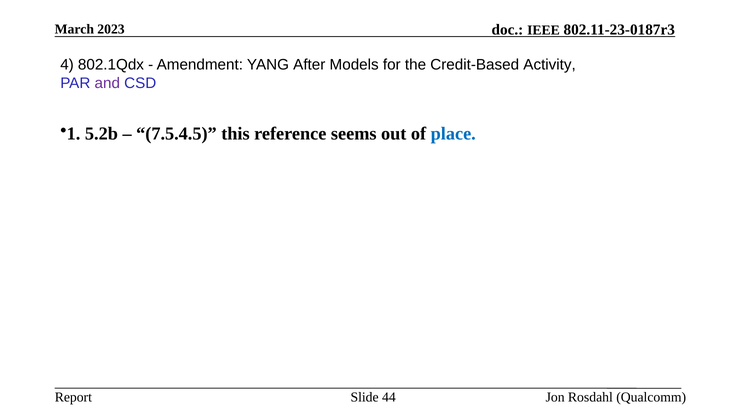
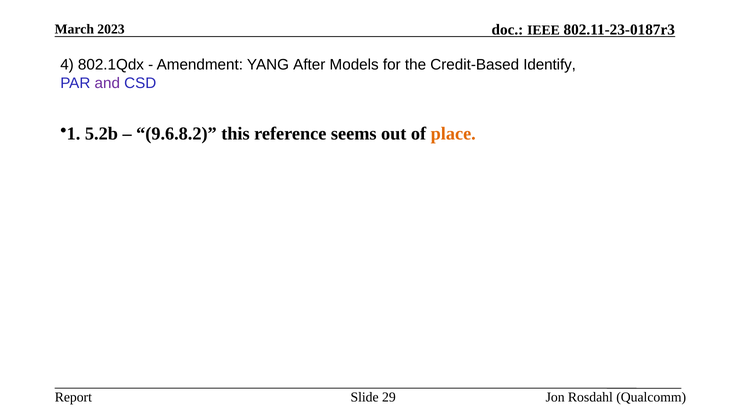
Activity: Activity -> Identify
7.5.4.5: 7.5.4.5 -> 9.6.8.2
place colour: blue -> orange
44: 44 -> 29
